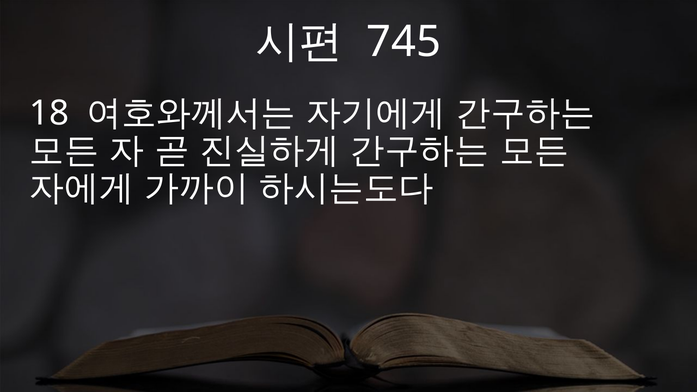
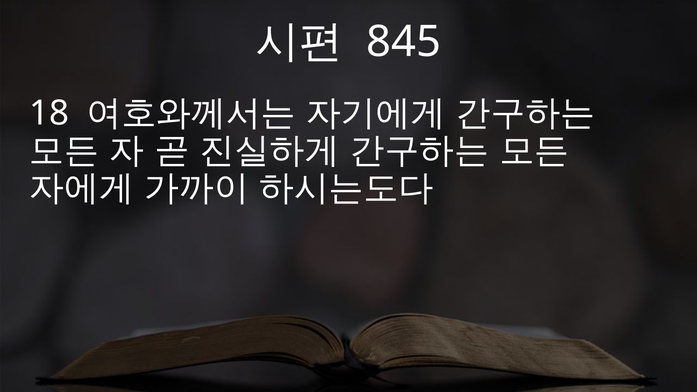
745: 745 -> 845
